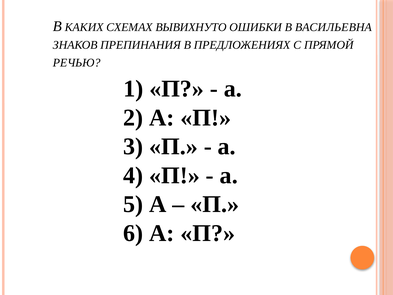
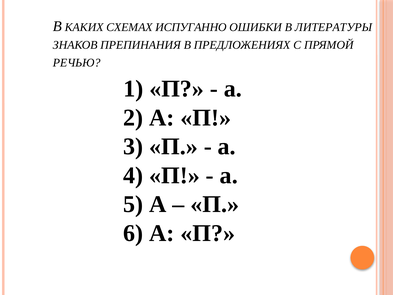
ВЫВИХНУТО: ВЫВИХНУТО -> ИСПУГАННО
ВАСИЛЬЕВНА: ВАСИЛЬЕВНА -> ЛИТЕРАТУРЫ
